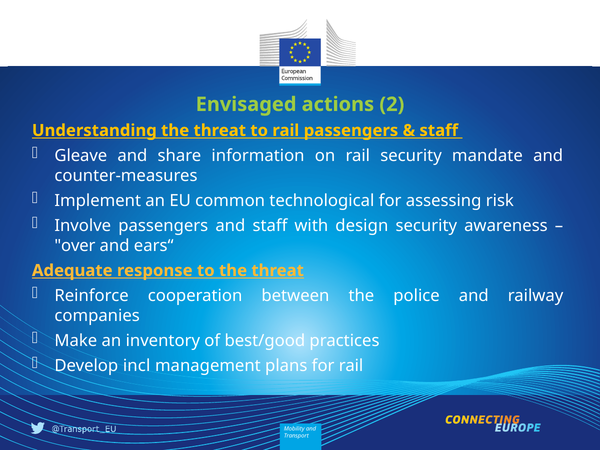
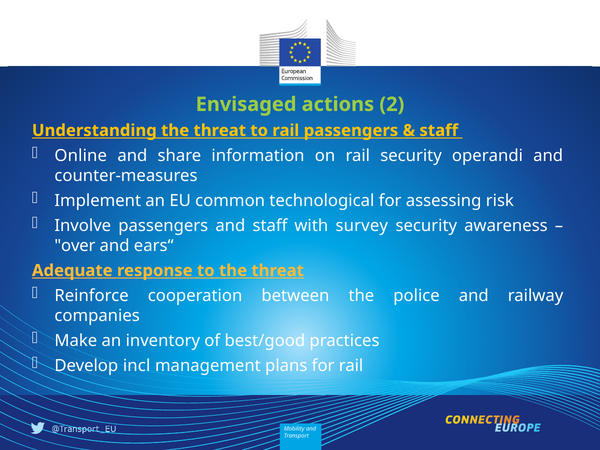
Gleave: Gleave -> Online
mandate: mandate -> operandi
design: design -> survey
